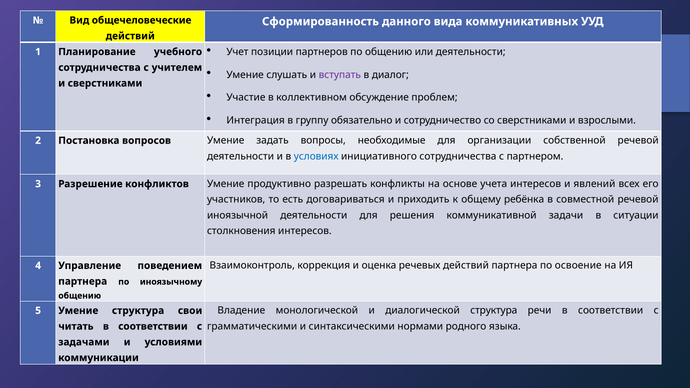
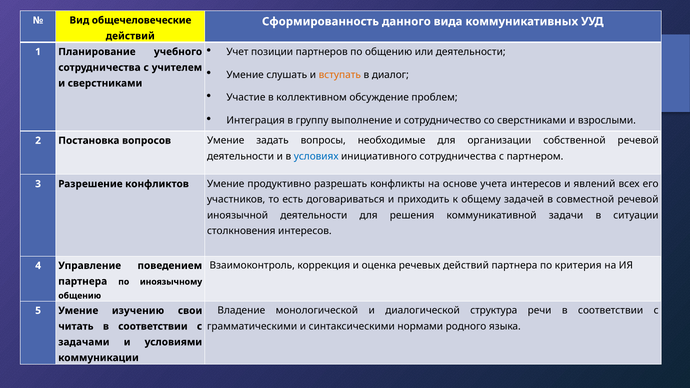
вступать colour: purple -> orange
обязательно: обязательно -> выполнение
ребёнка: ребёнка -> задачей
освоение: освоение -> критерия
Умение структура: структура -> изучению
